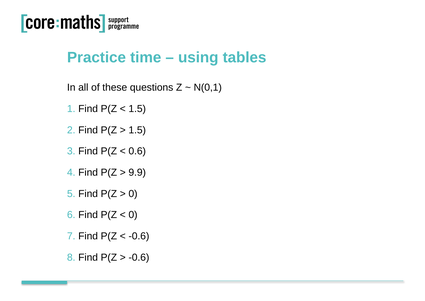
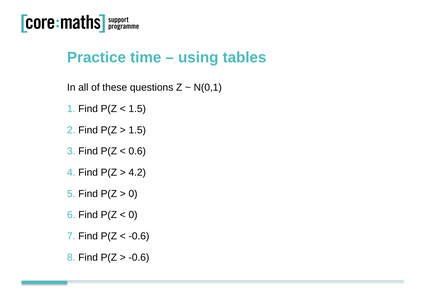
9.9: 9.9 -> 4.2
